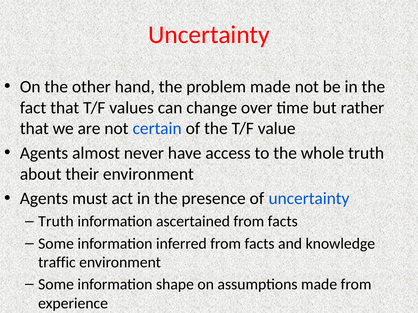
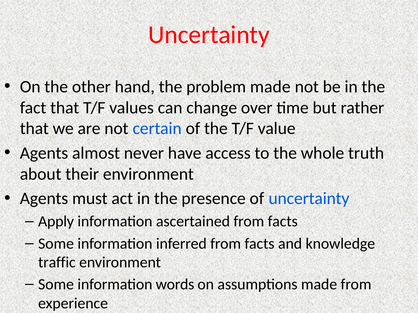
Truth at (56, 222): Truth -> Apply
shape: shape -> words
